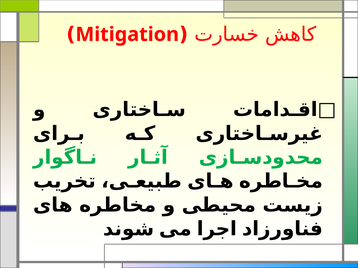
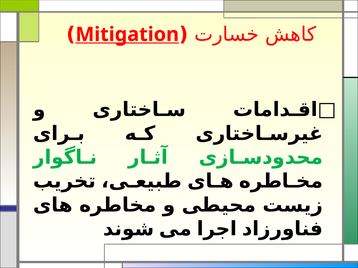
Mitigation underline: none -> present
